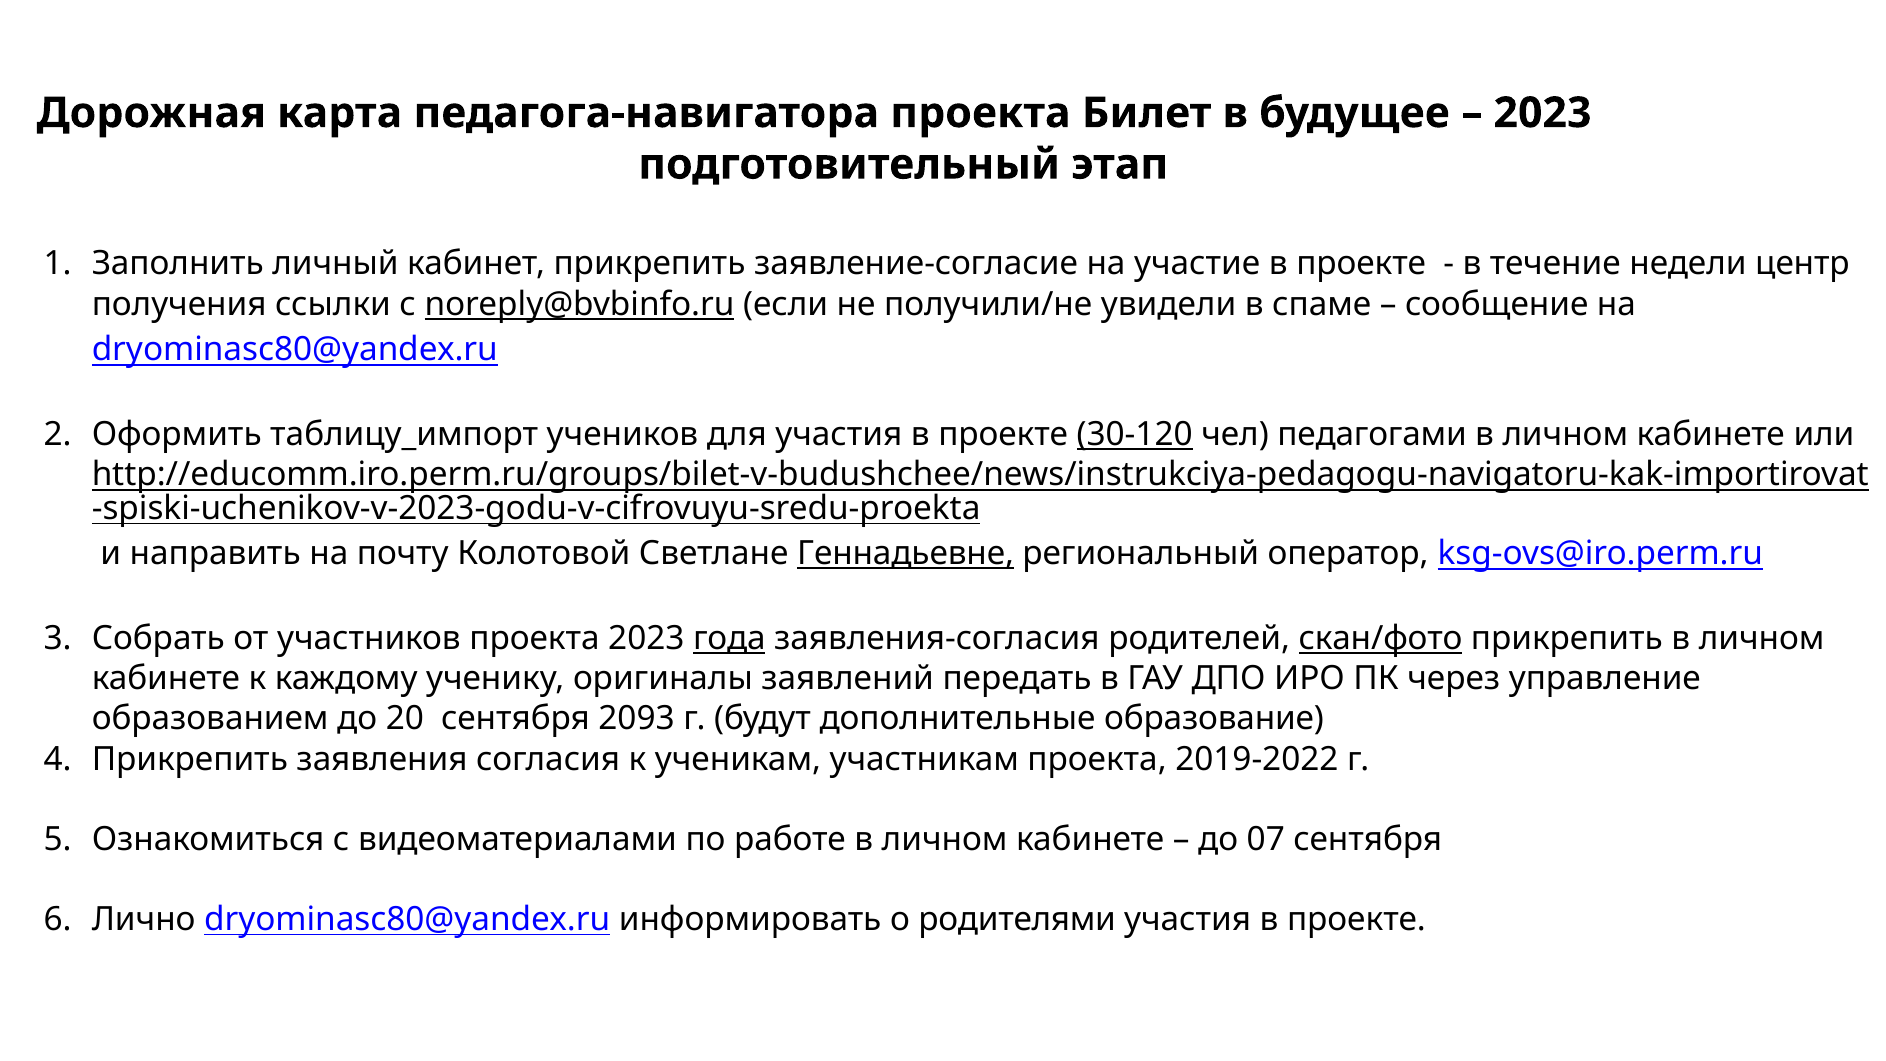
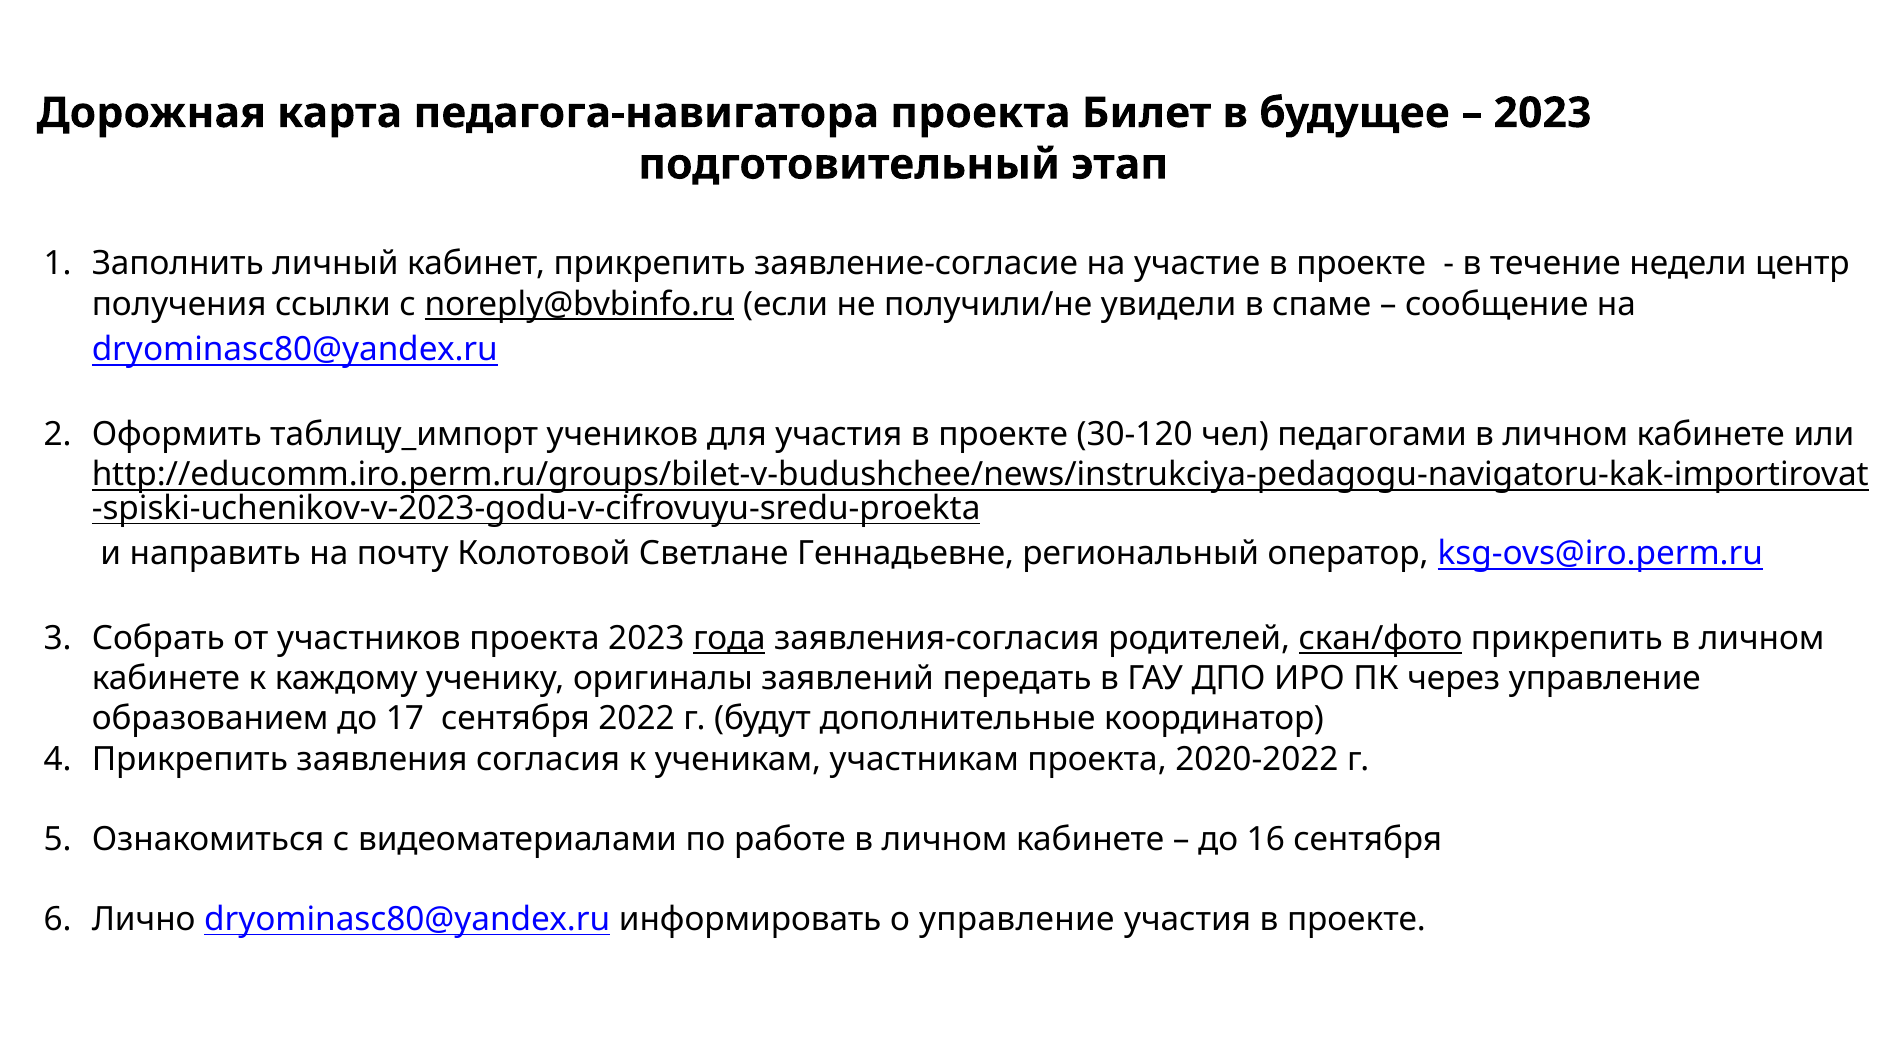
30-120 underline: present -> none
Геннадьевне underline: present -> none
20: 20 -> 17
2093: 2093 -> 2022
образование: образование -> координатор
2019-2022: 2019-2022 -> 2020-2022
07: 07 -> 16
о родителями: родителями -> управление
